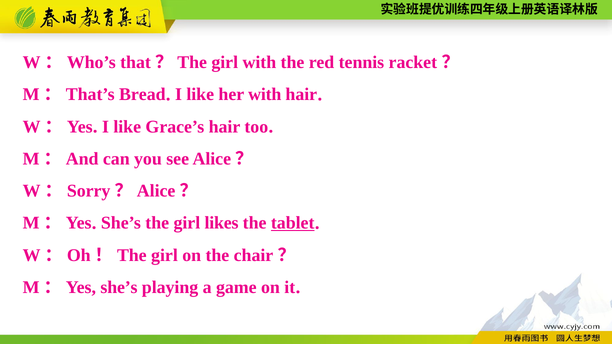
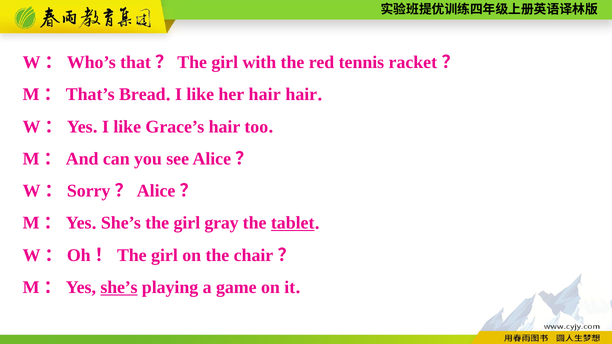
her with: with -> hair
likes: likes -> gray
she’s at (119, 288) underline: none -> present
